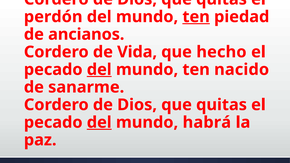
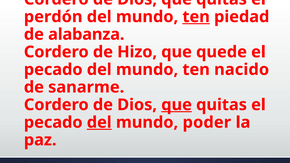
ancianos: ancianos -> alabanza
Vida: Vida -> Hizo
hecho: hecho -> quede
del at (99, 70) underline: present -> none
que at (177, 105) underline: none -> present
habrá: habrá -> poder
